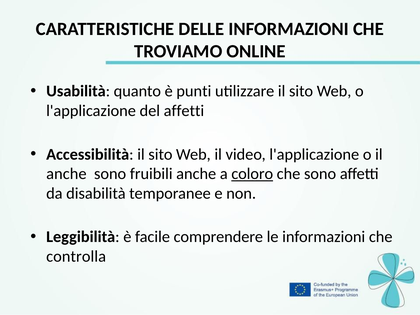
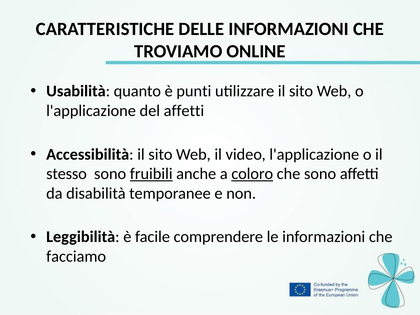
anche at (66, 174): anche -> stesso
fruibili underline: none -> present
controlla: controlla -> facciamo
